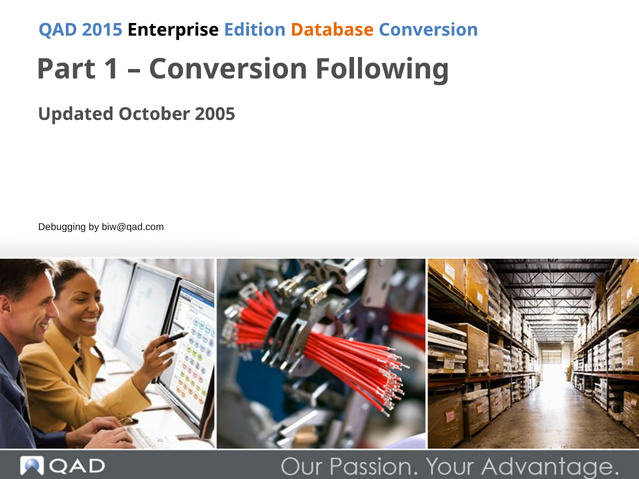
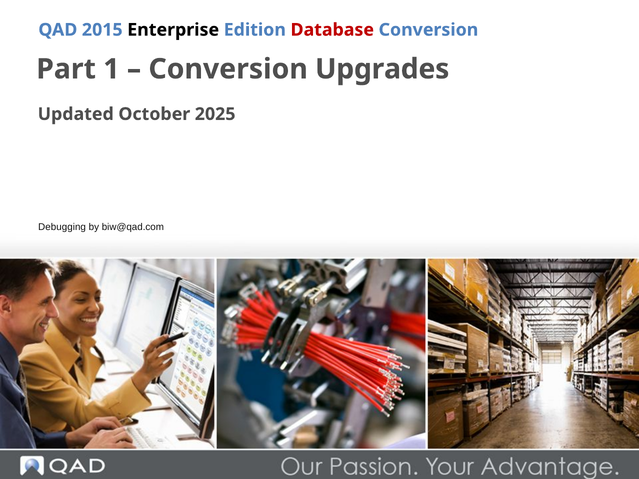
Database colour: orange -> red
Following: Following -> Upgrades
2005: 2005 -> 2025
